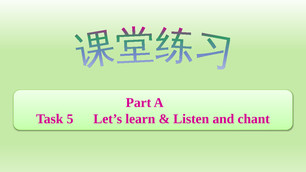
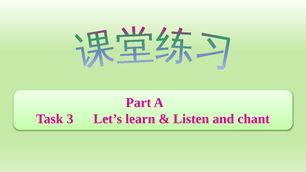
5: 5 -> 3
